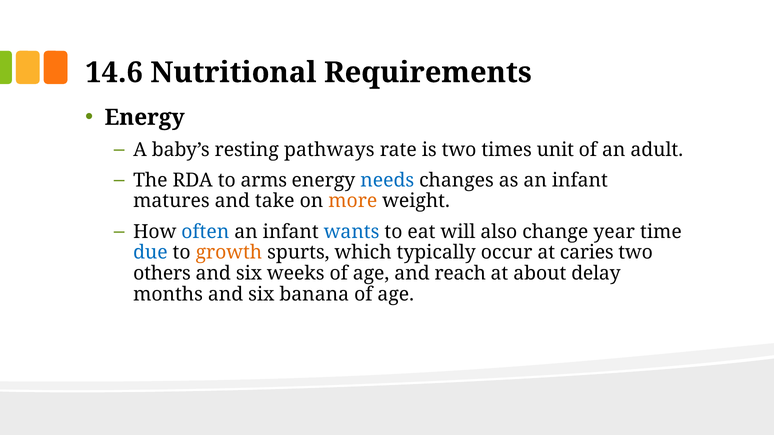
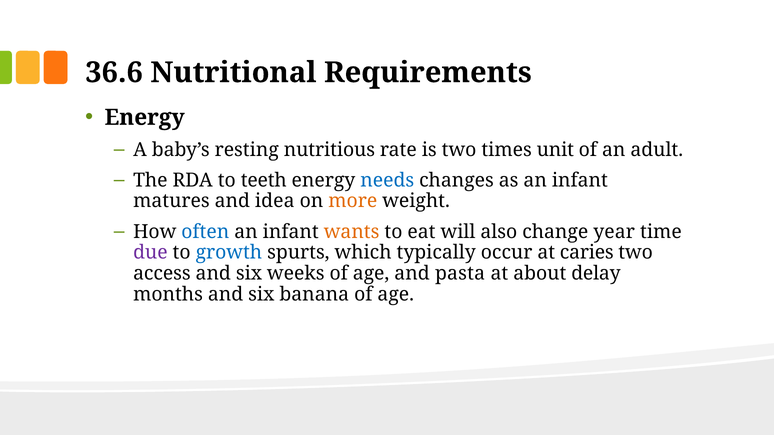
14.6: 14.6 -> 36.6
pathways: pathways -> nutritious
arms: arms -> teeth
take: take -> idea
wants colour: blue -> orange
due colour: blue -> purple
growth colour: orange -> blue
others: others -> access
reach: reach -> pasta
